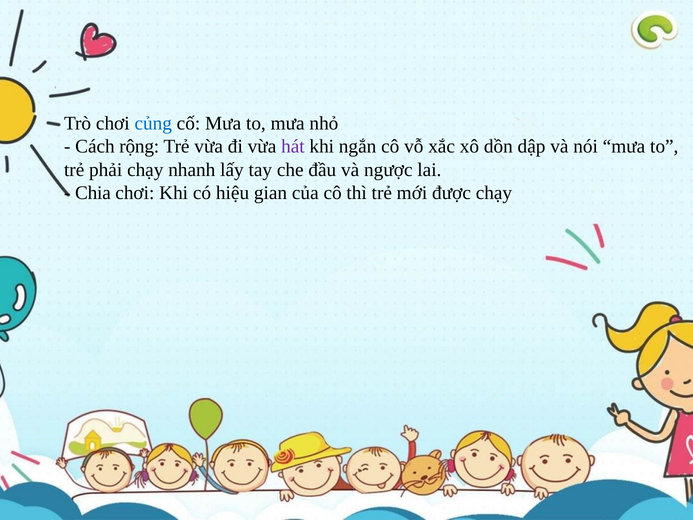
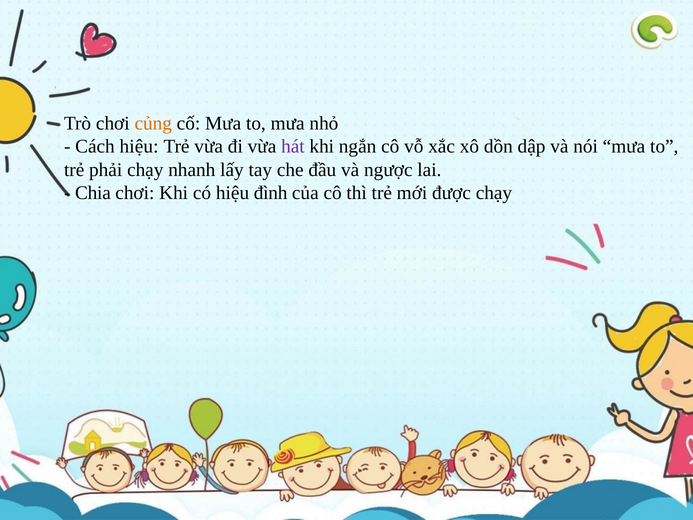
củng colour: blue -> orange
Cách rộng: rộng -> hiệu
gian: gian -> đình
